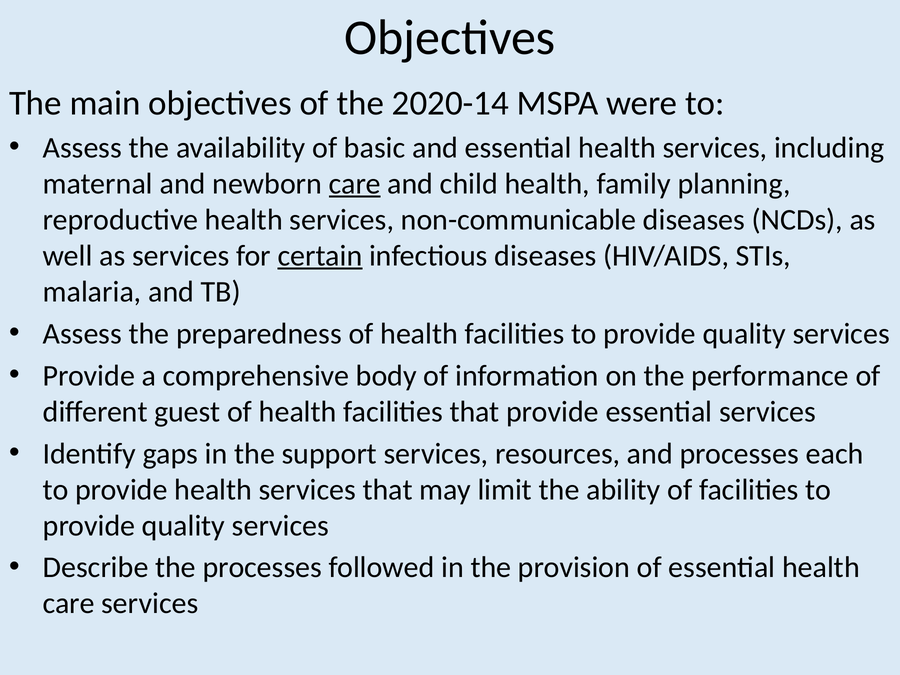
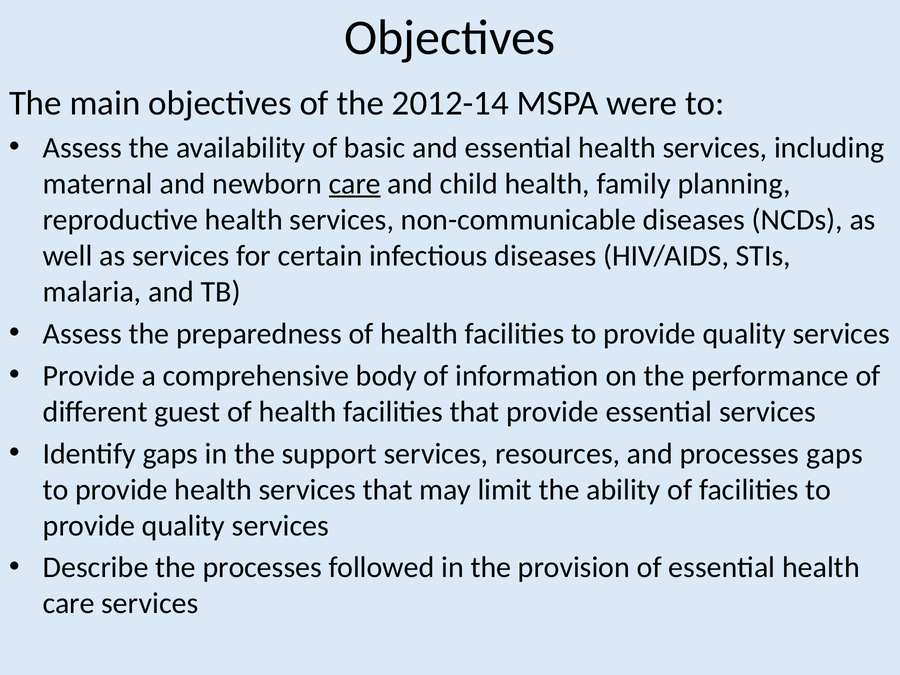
2020-14: 2020-14 -> 2012-14
certain underline: present -> none
processes each: each -> gaps
